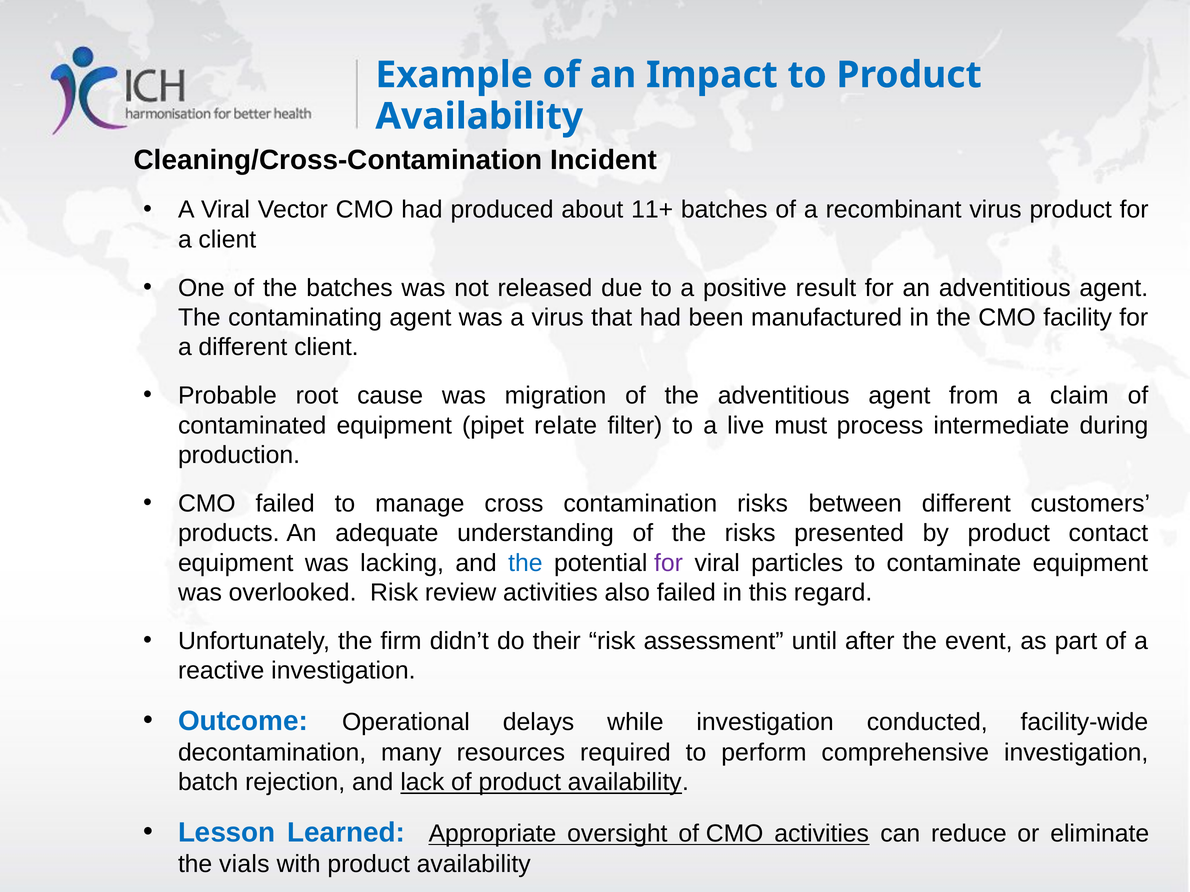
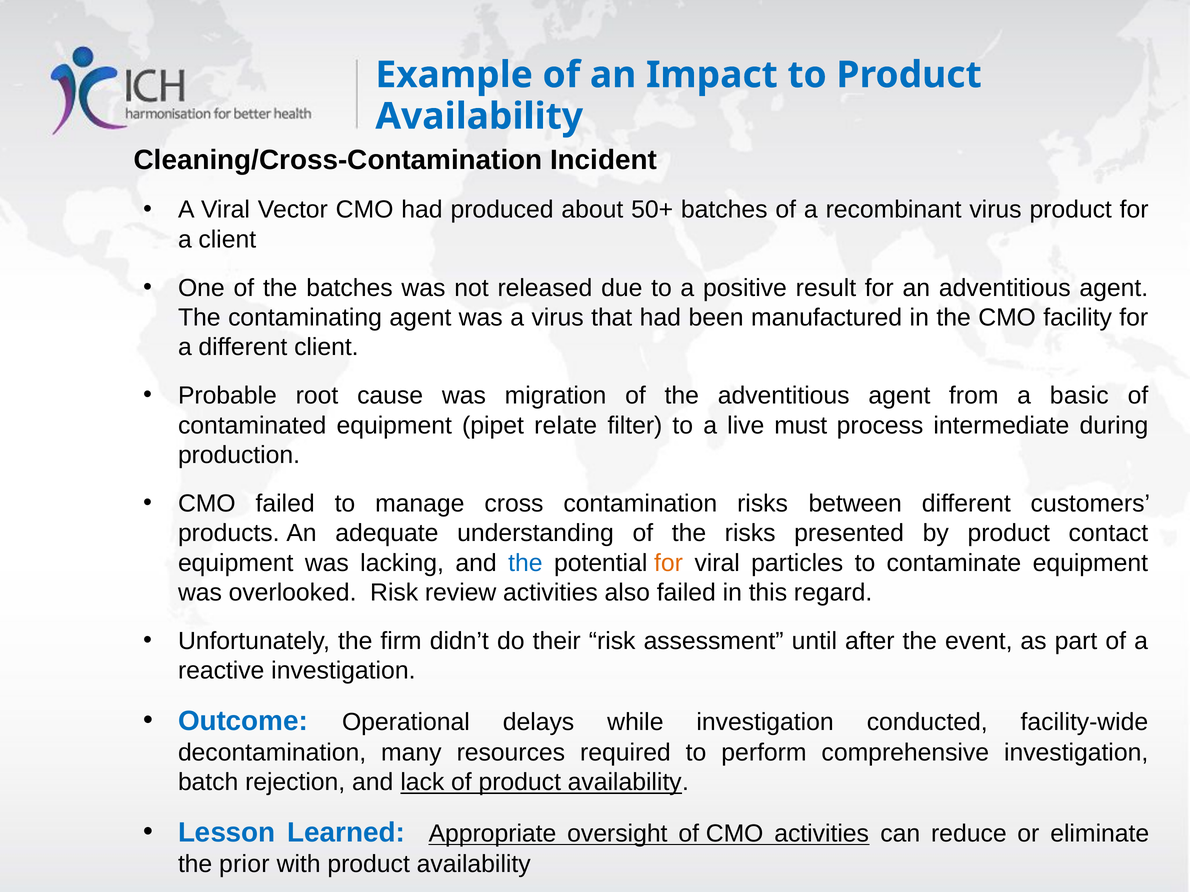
11+: 11+ -> 50+
claim: claim -> basic
for at (669, 563) colour: purple -> orange
vials: vials -> prior
